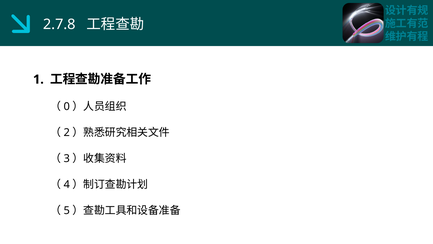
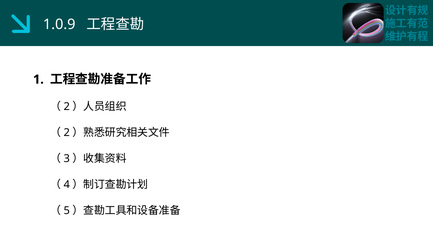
2.7.8: 2.7.8 -> 1.0.9
0 at (67, 106): 0 -> 2
